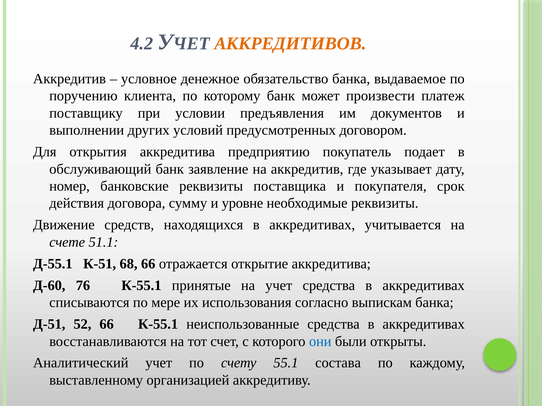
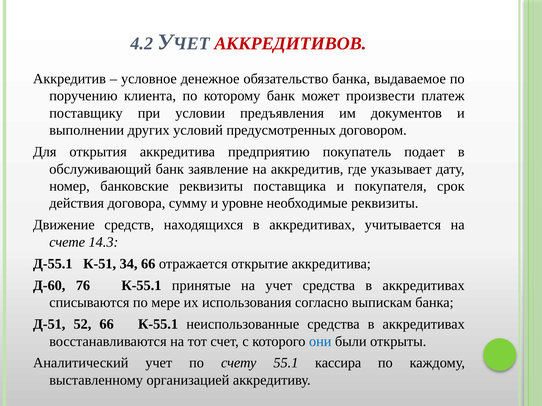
АККРЕДИТИВОВ colour: orange -> red
51.1: 51.1 -> 14.3
68: 68 -> 34
состава: состава -> кассира
